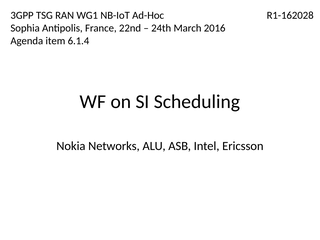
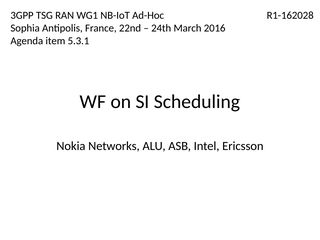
6.1.4: 6.1.4 -> 5.3.1
